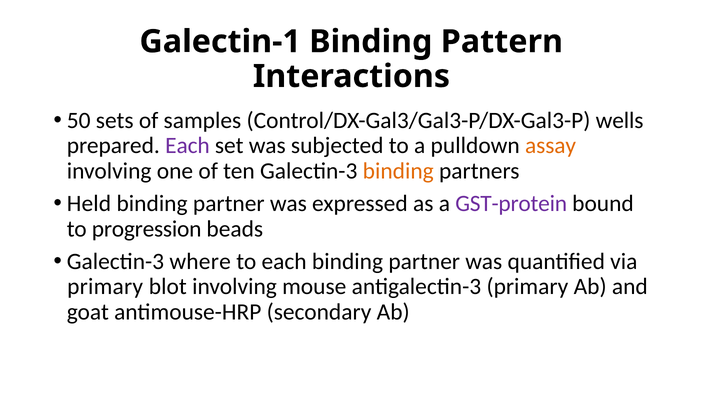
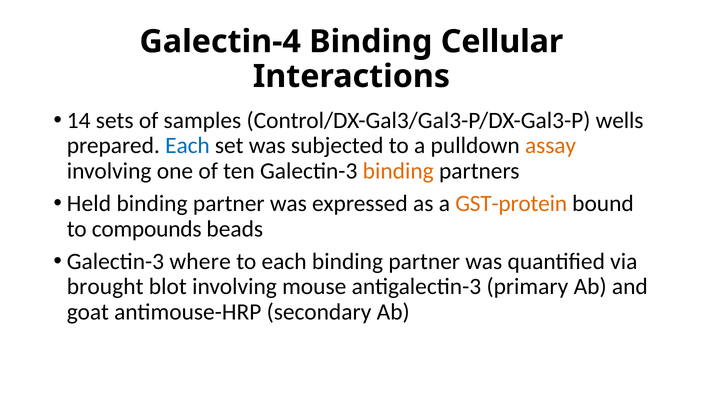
Galectin-1: Galectin-1 -> Galectin-4
Pattern: Pattern -> Cellular
50: 50 -> 14
Each at (187, 146) colour: purple -> blue
GST-protein colour: purple -> orange
progression: progression -> compounds
primary at (105, 287): primary -> brought
